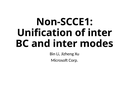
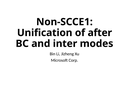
of inter: inter -> after
